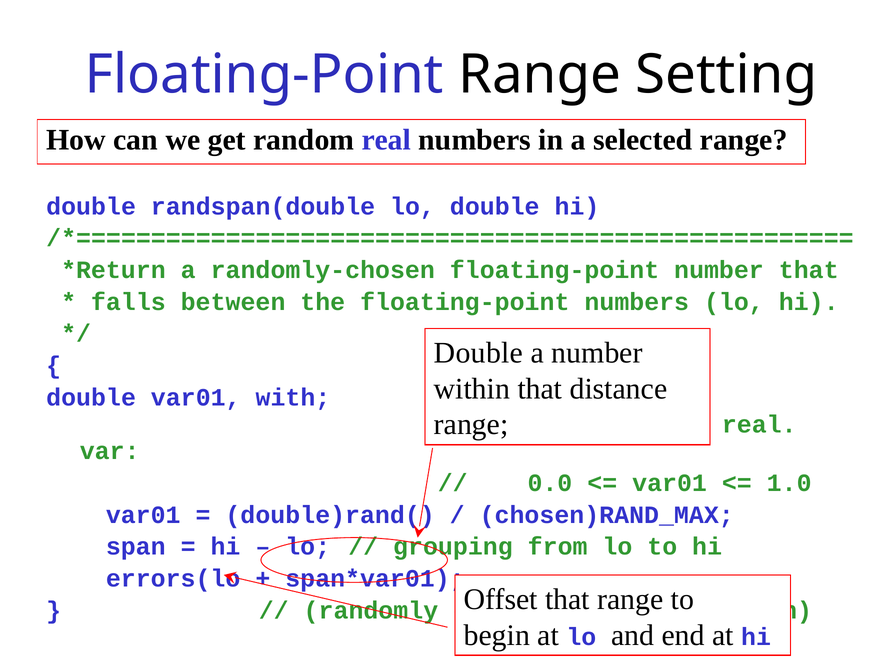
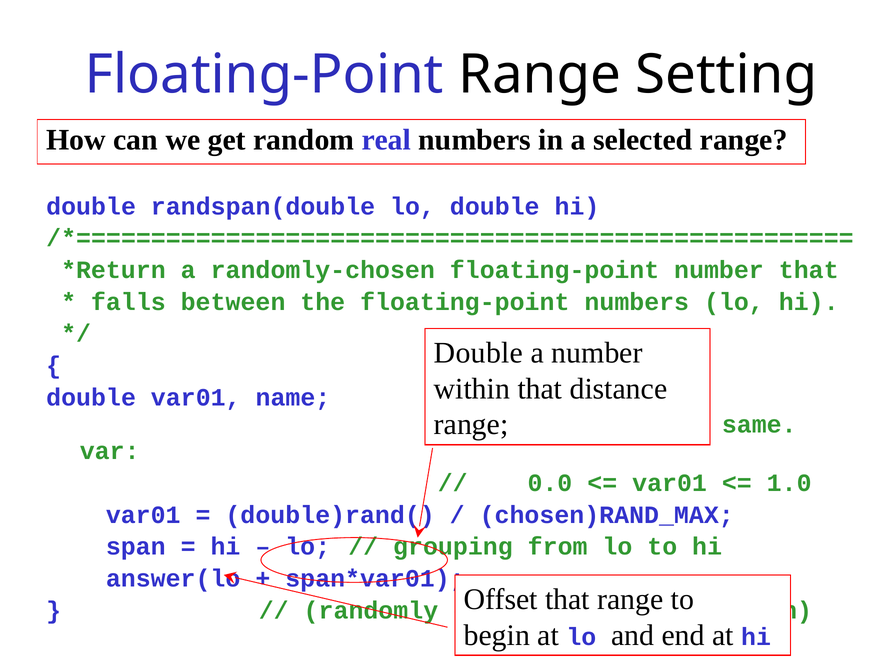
with: with -> name
real at (759, 424): real -> same
errors(lo: errors(lo -> answer(lo
